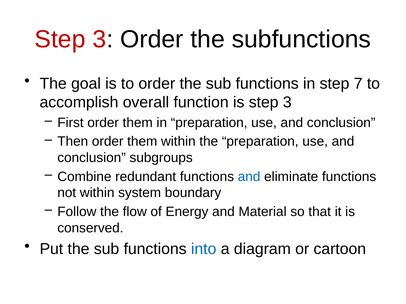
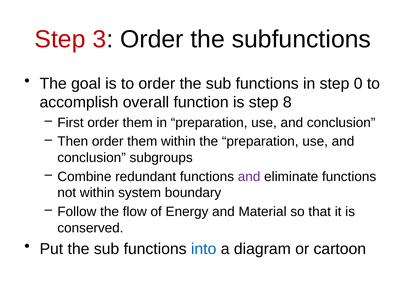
7: 7 -> 0
is step 3: 3 -> 8
and at (249, 177) colour: blue -> purple
